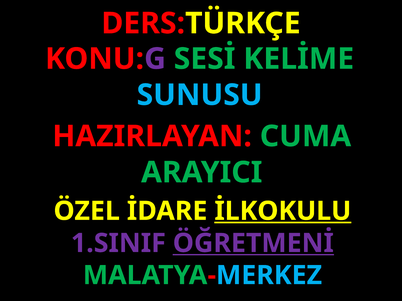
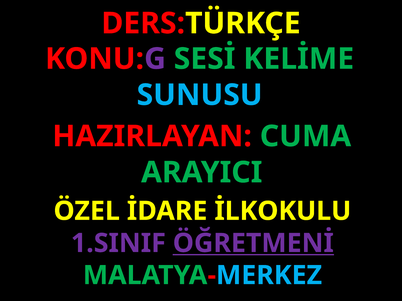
İLKOKULU underline: present -> none
